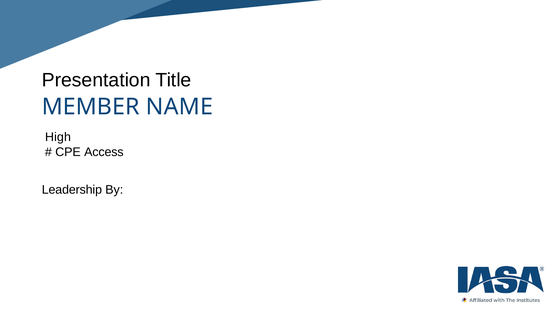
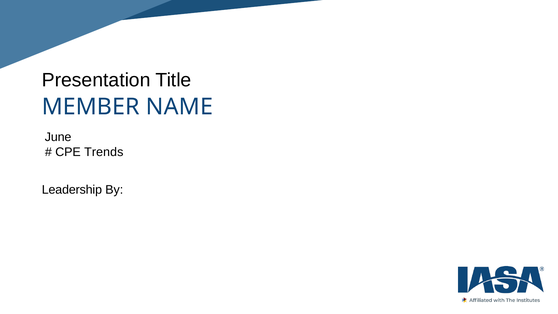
High: High -> June
Access: Access -> Trends
